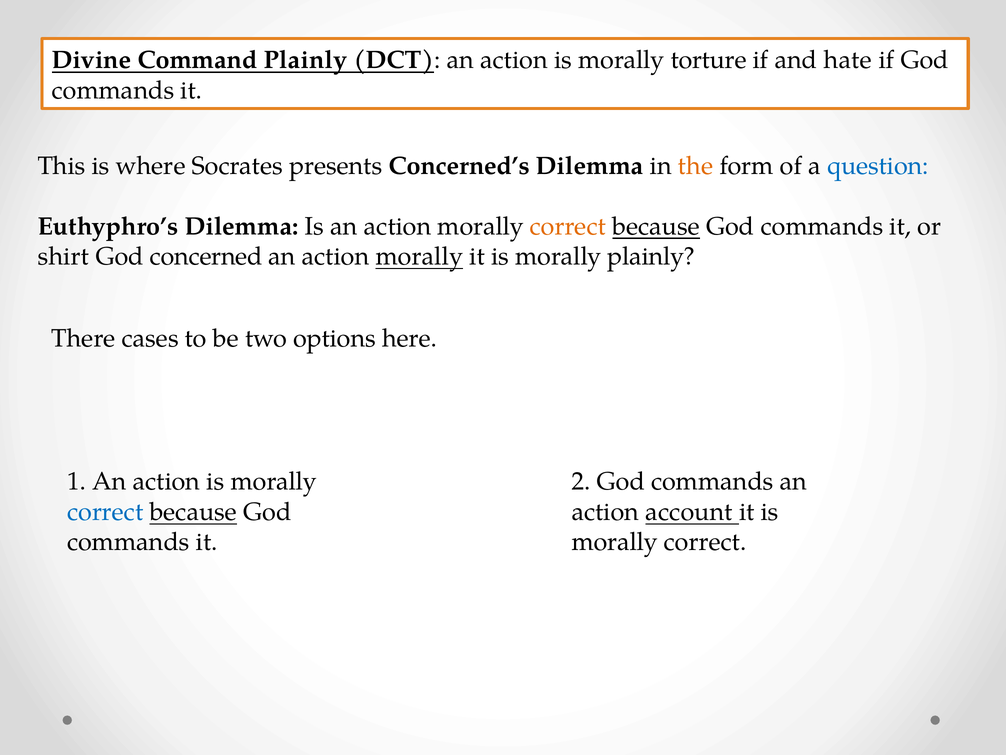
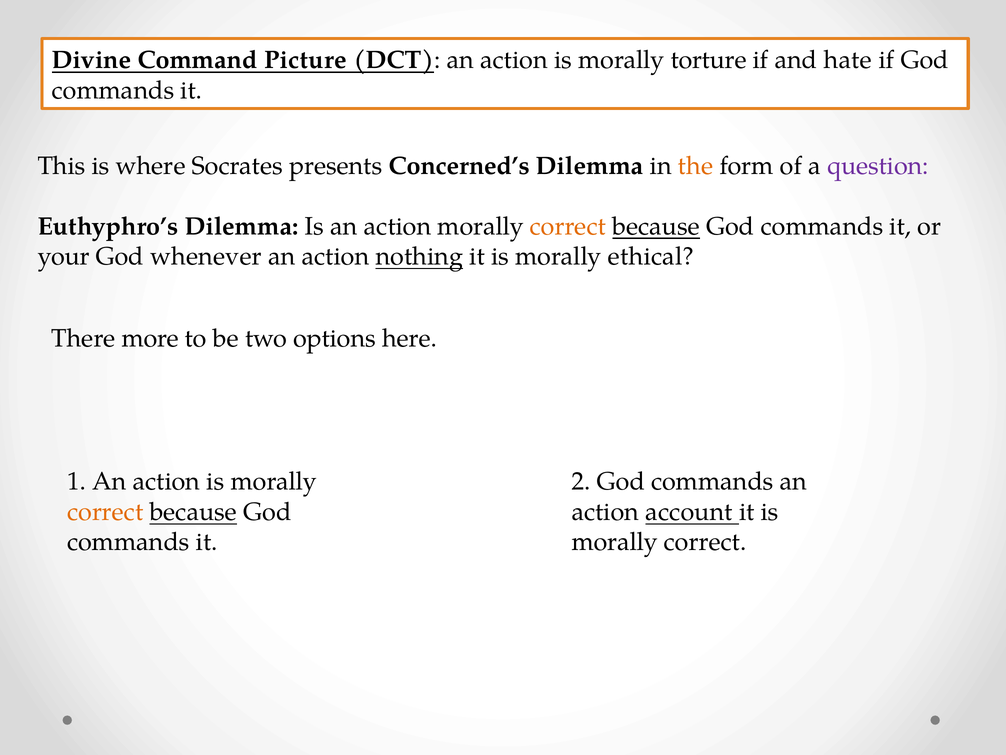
Command Plainly: Plainly -> Picture
question colour: blue -> purple
shirt: shirt -> your
concerned: concerned -> whenever
morally at (419, 256): morally -> nothing
morally plainly: plainly -> ethical
cases: cases -> more
correct at (105, 512) colour: blue -> orange
